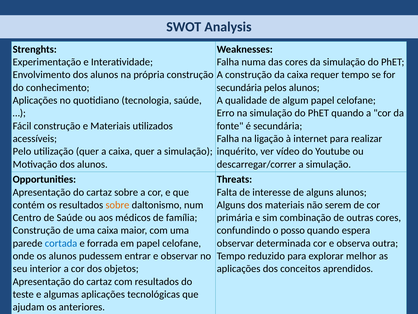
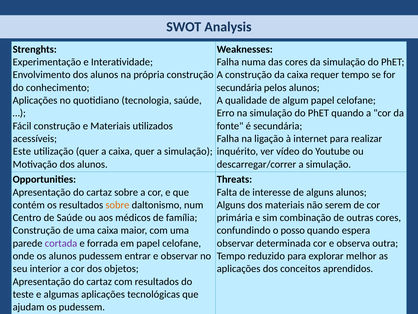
Pelo: Pelo -> Este
cortada colour: blue -> purple
os anteriores: anteriores -> pudessem
